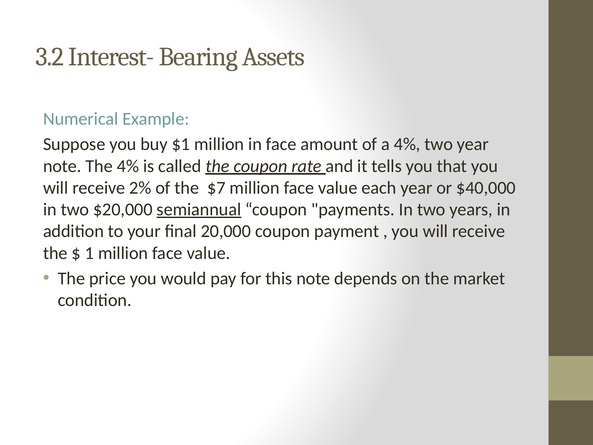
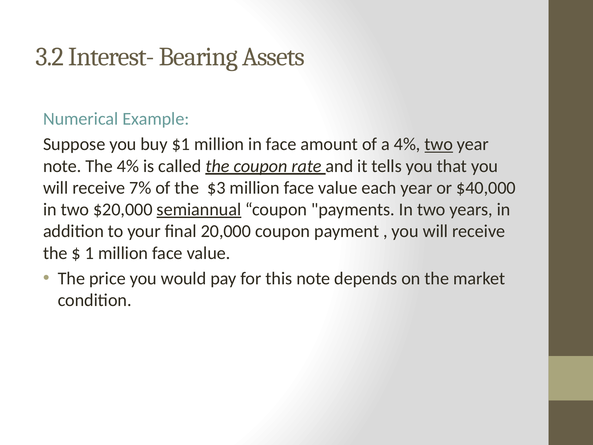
two at (439, 144) underline: none -> present
2%: 2% -> 7%
$7: $7 -> $3
